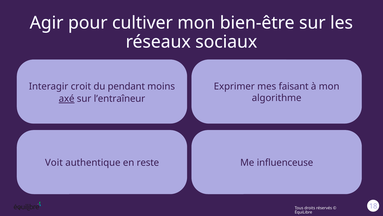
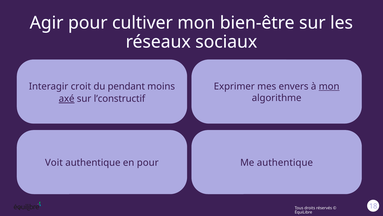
faisant: faisant -> envers
mon at (329, 86) underline: none -> present
l’entraîneur: l’entraîneur -> l’constructif
en reste: reste -> pour
Me influenceuse: influenceuse -> authentique
